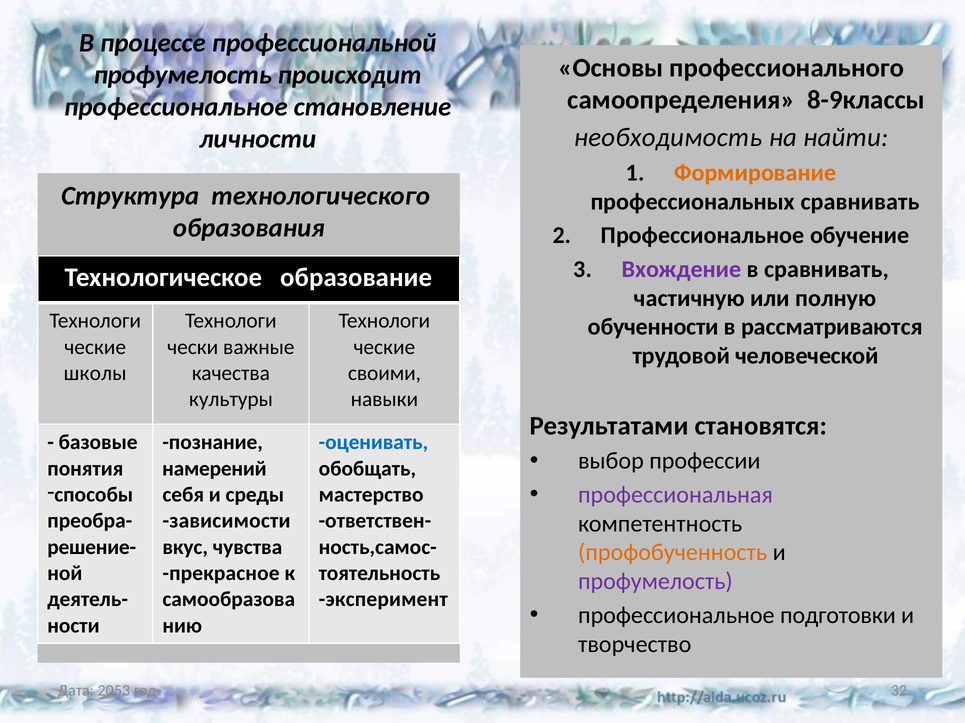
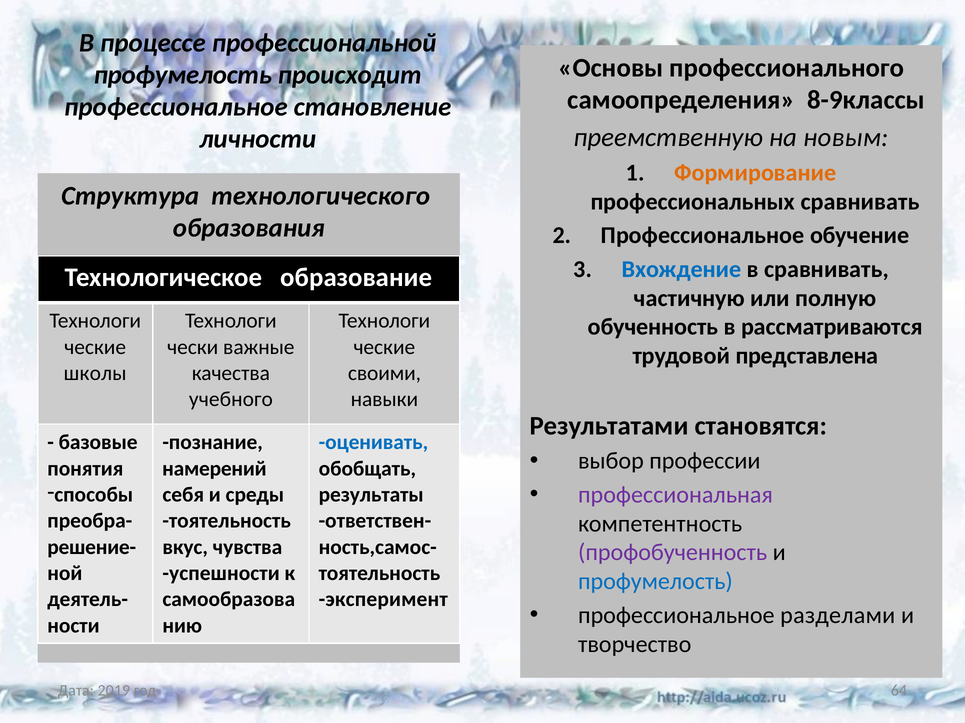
необходимость: необходимость -> преемственную
найти: найти -> новым
Вхождение colour: purple -> blue
обученности: обученности -> обученность
человеческой: человеческой -> представлена
культуры: культуры -> учебного
мастерство: мастерство -> результаты
зависимости at (227, 521): зависимости -> тоятельность
профобученность colour: orange -> purple
прекрасное: прекрасное -> успешности
профумелость at (655, 582) colour: purple -> blue
подготовки: подготовки -> разделами
2053: 2053 -> 2019
32: 32 -> 64
